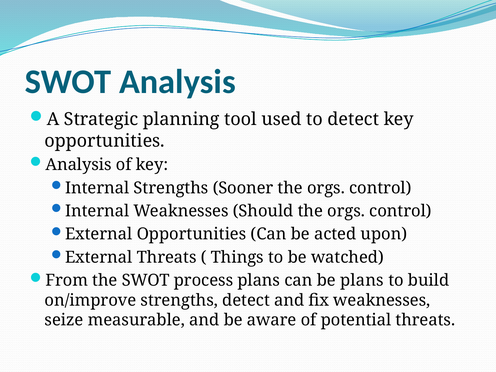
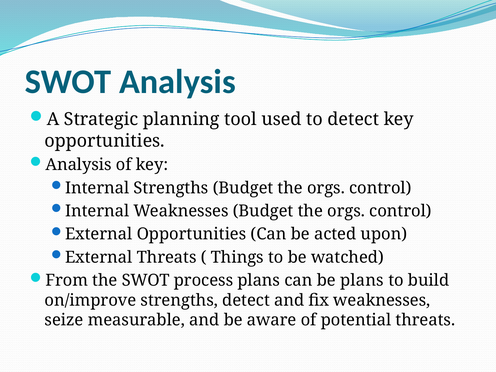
Strengths Sooner: Sooner -> Budget
Weaknesses Should: Should -> Budget
